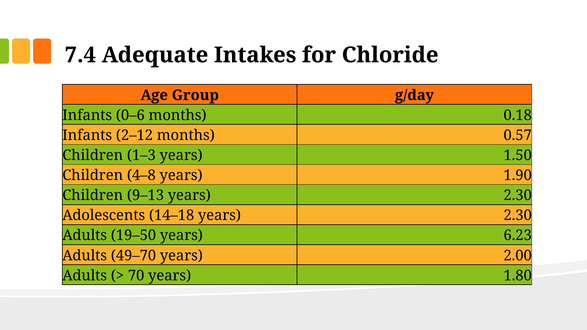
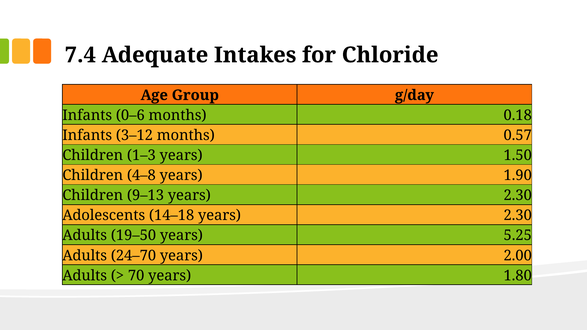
2–12: 2–12 -> 3–12
6.23: 6.23 -> 5.25
49–70: 49–70 -> 24–70
